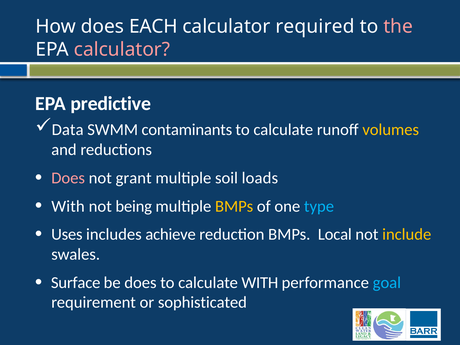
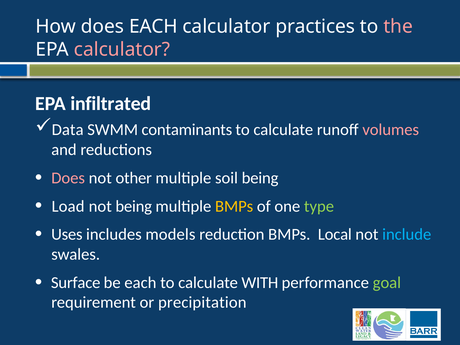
required: required -> practices
predictive: predictive -> infiltrated
volumes colour: yellow -> pink
grant: grant -> other
soil loads: loads -> being
With at (68, 206): With -> Load
type colour: light blue -> light green
achieve: achieve -> models
include colour: yellow -> light blue
be does: does -> each
goal colour: light blue -> light green
sophisticated: sophisticated -> precipitation
